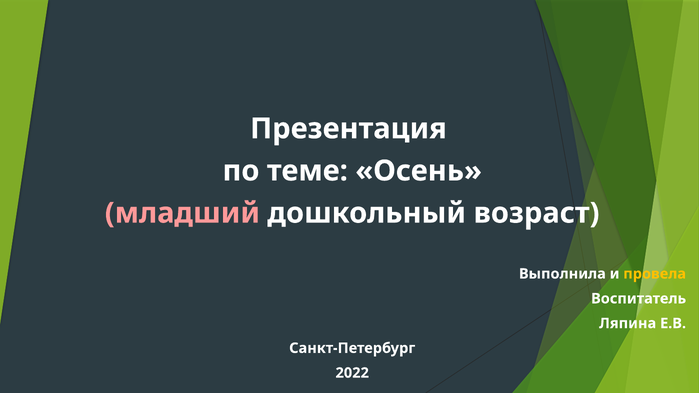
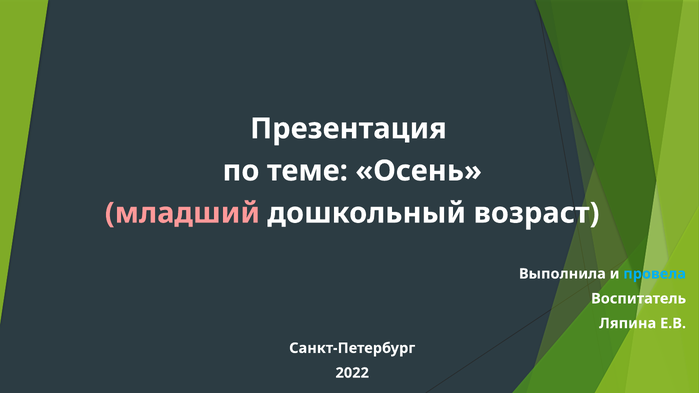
провела colour: yellow -> light blue
